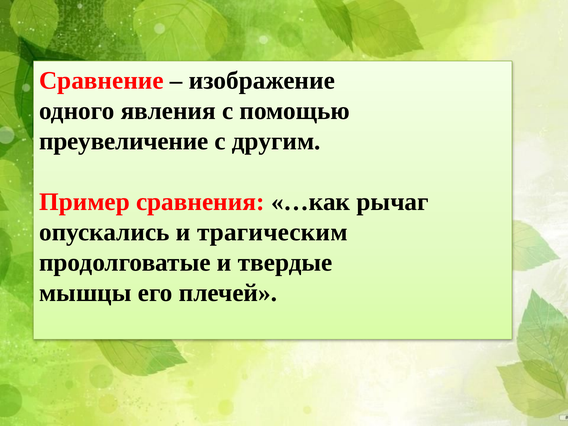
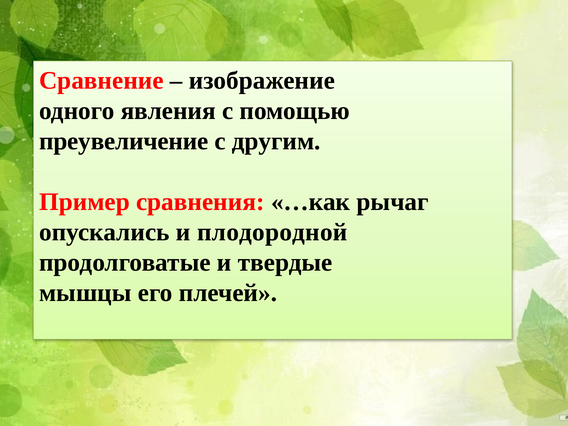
трагическим: трагическим -> плодородной
